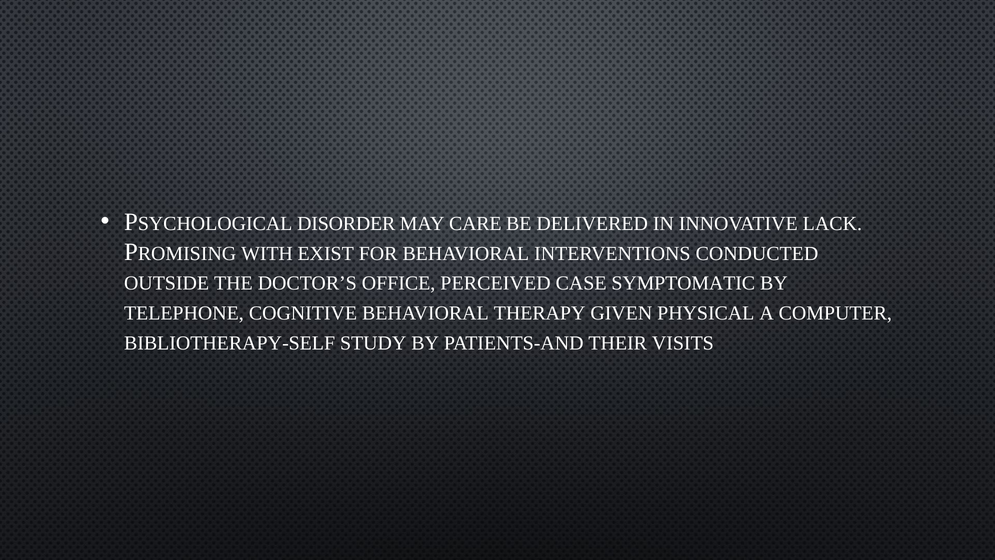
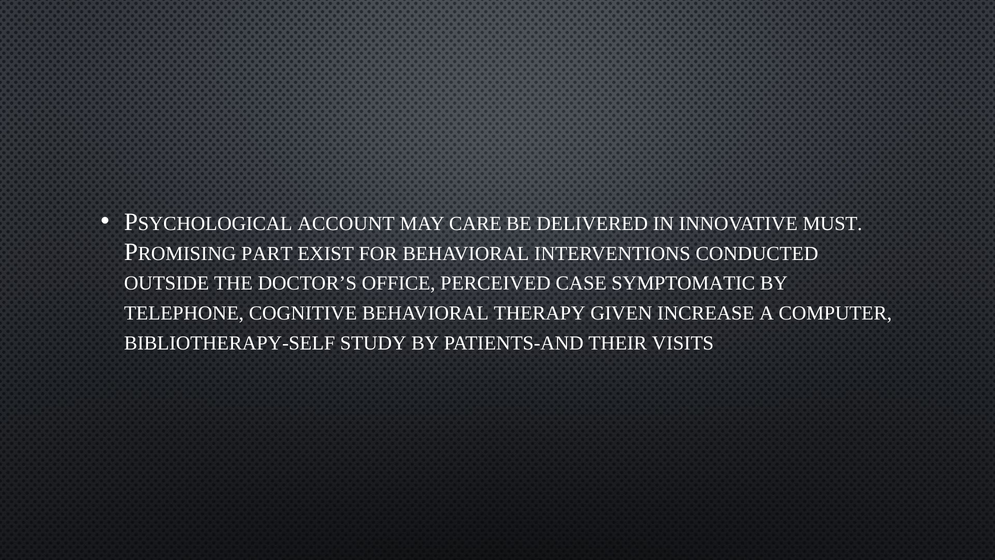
DISORDER: DISORDER -> ACCOUNT
LACK: LACK -> MUST
WITH: WITH -> PART
PHYSICAL: PHYSICAL -> INCREASE
